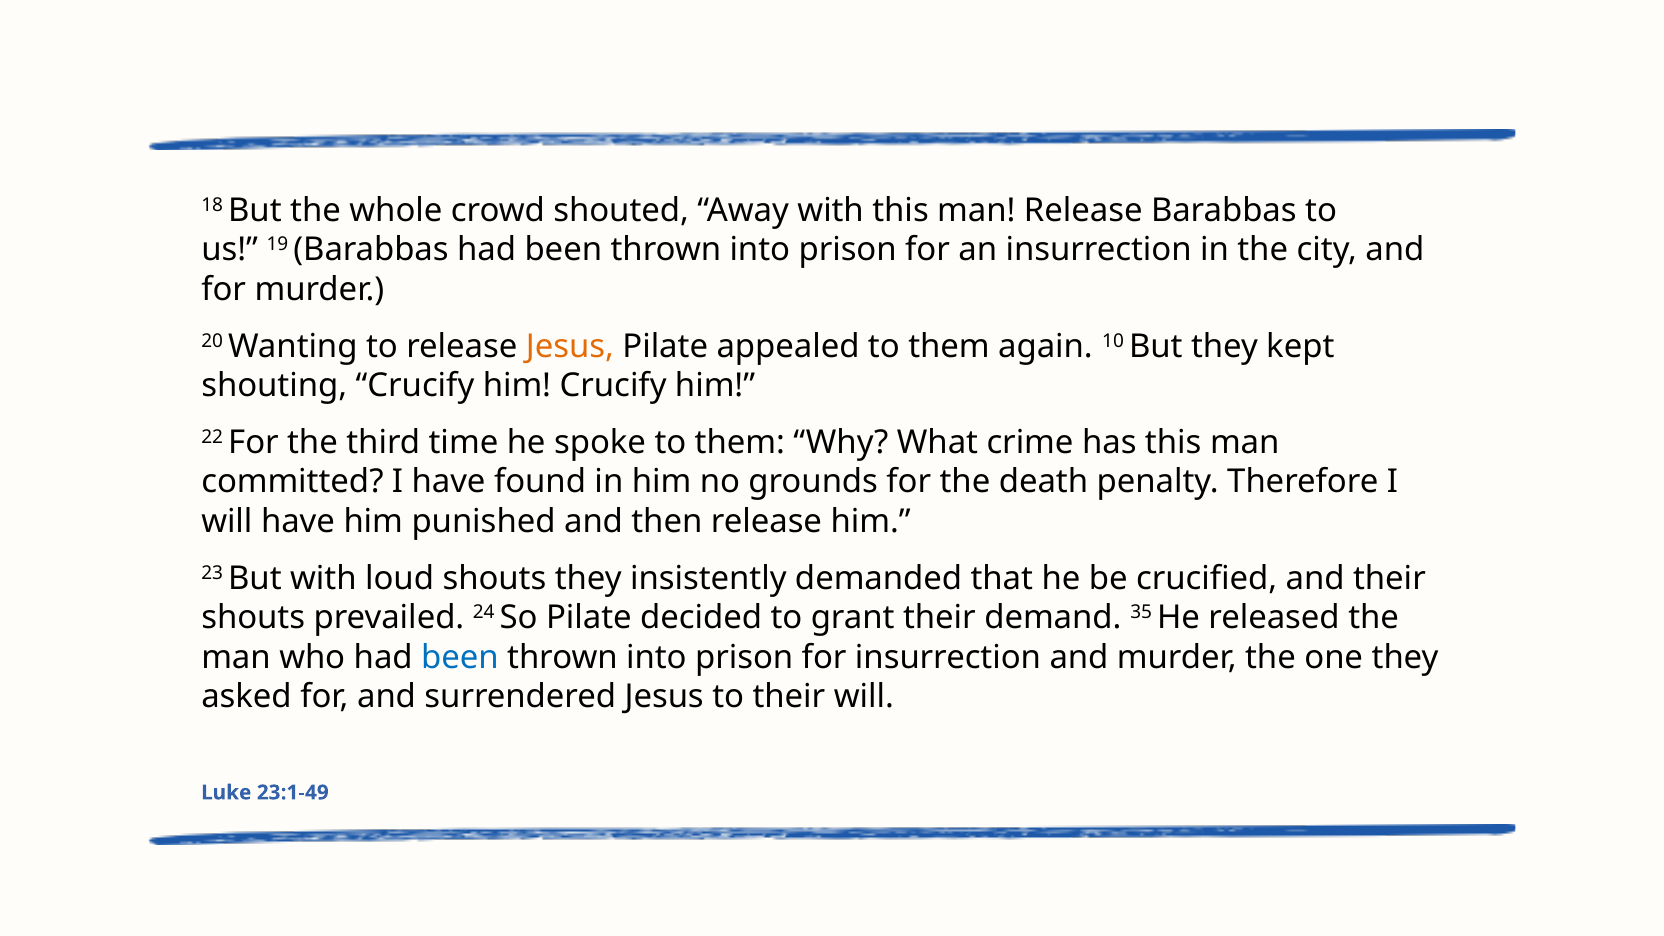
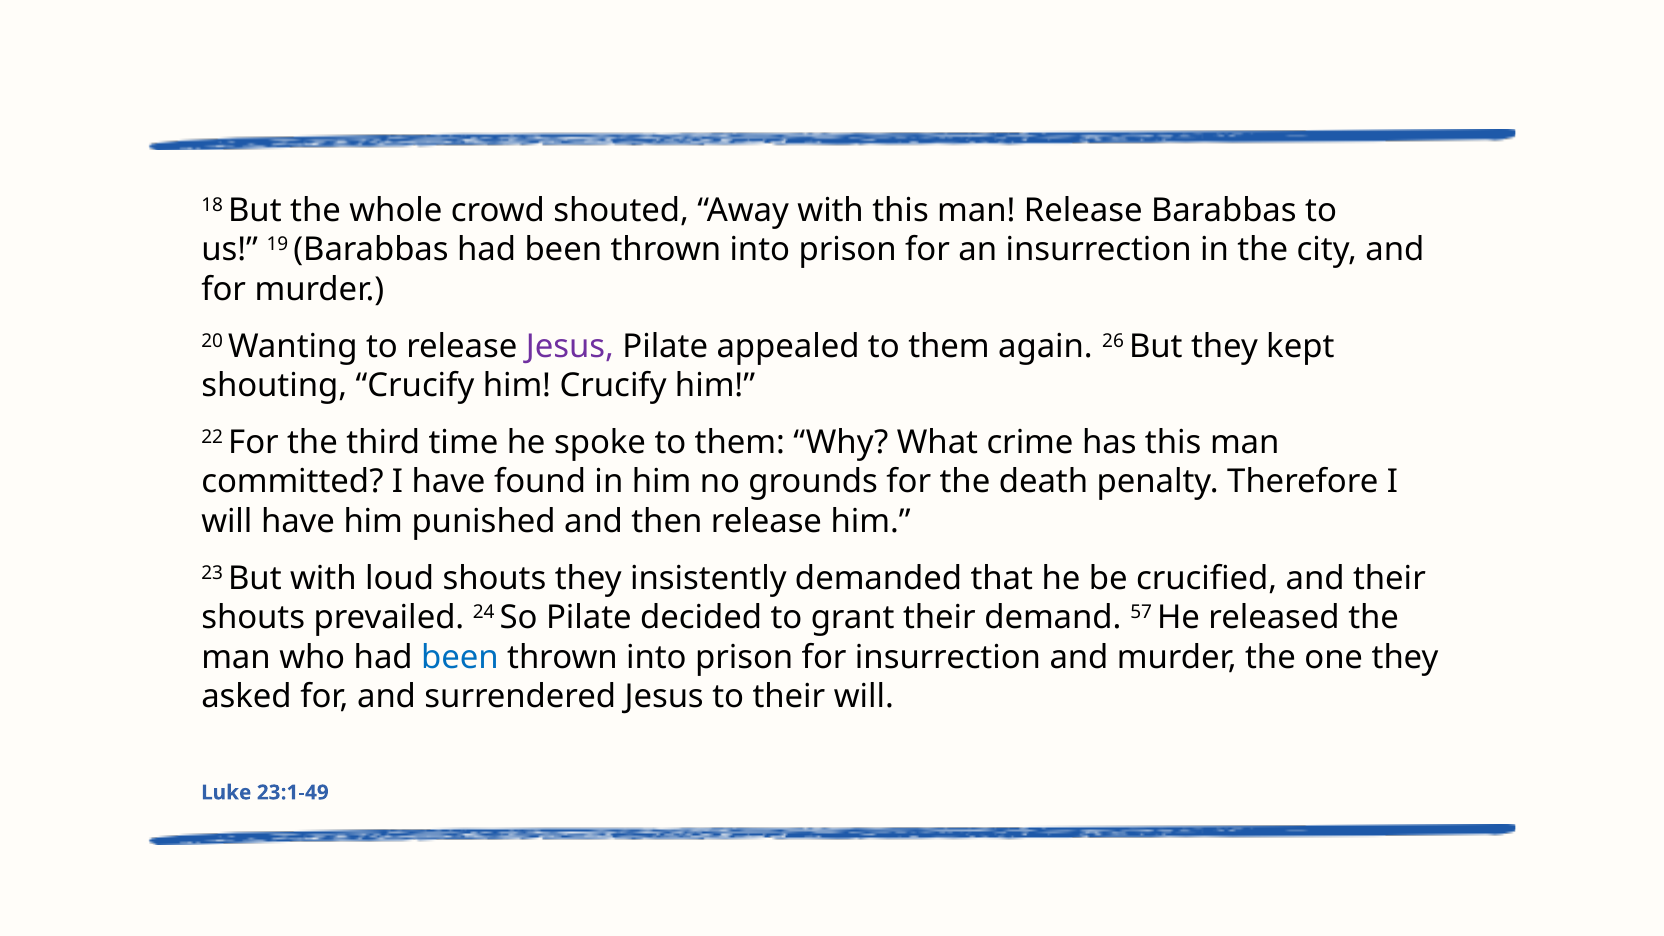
Jesus at (570, 346) colour: orange -> purple
10: 10 -> 26
35: 35 -> 57
